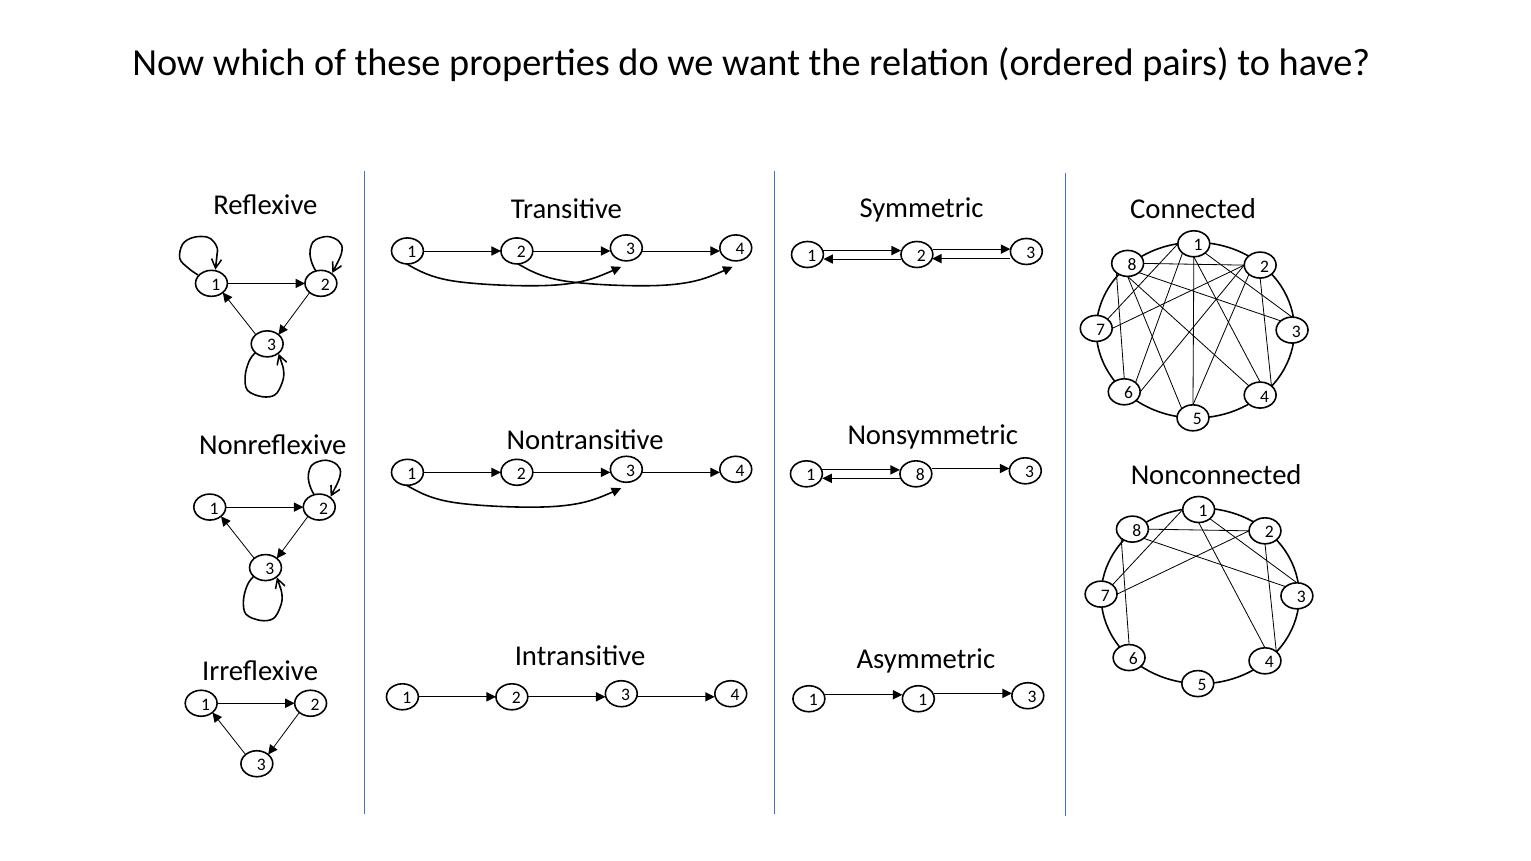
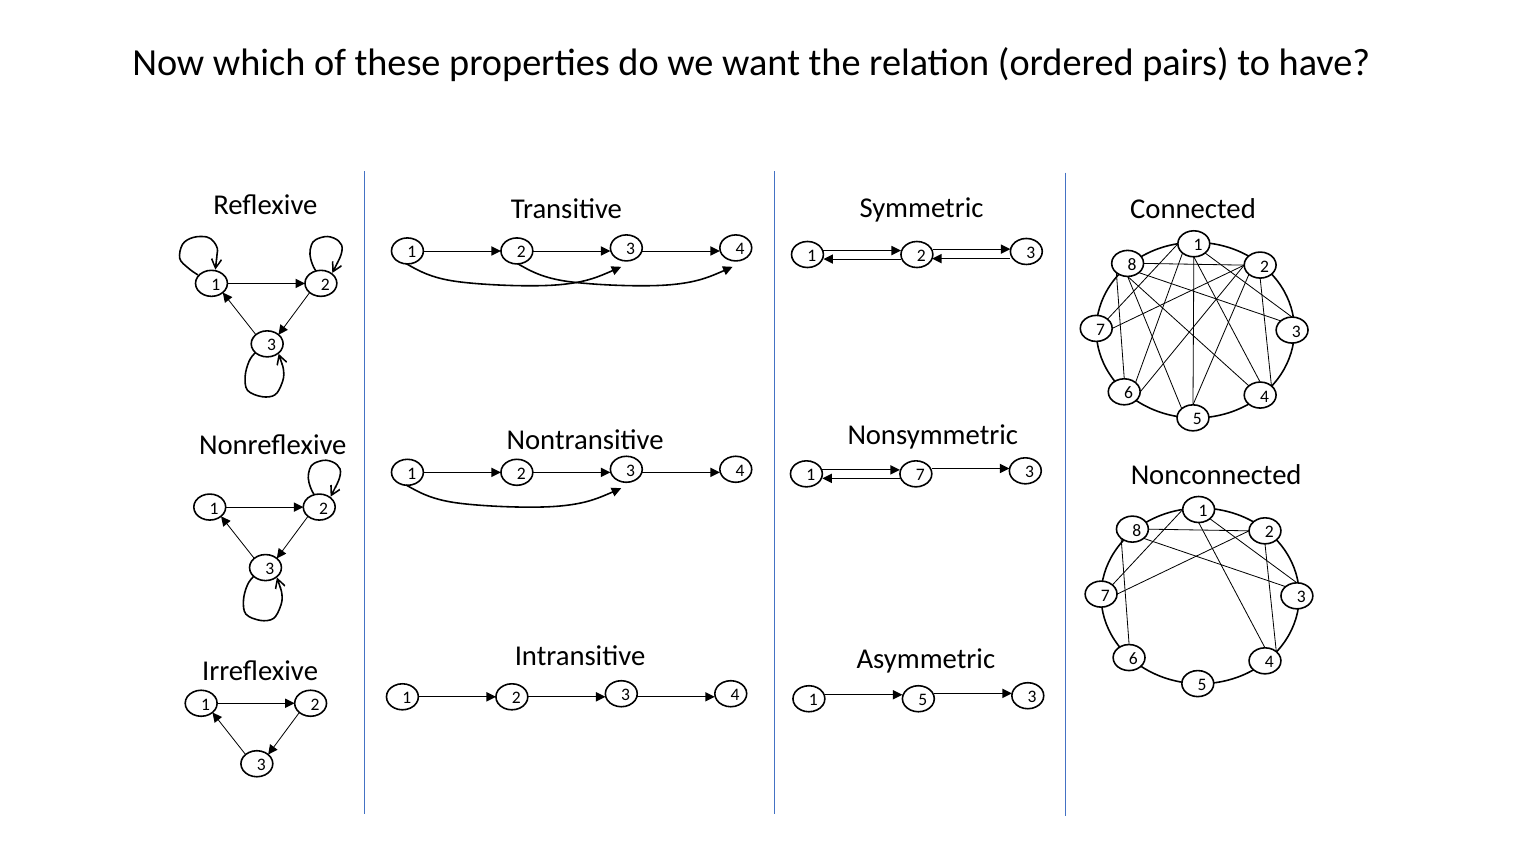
1 8: 8 -> 7
1 1: 1 -> 5
